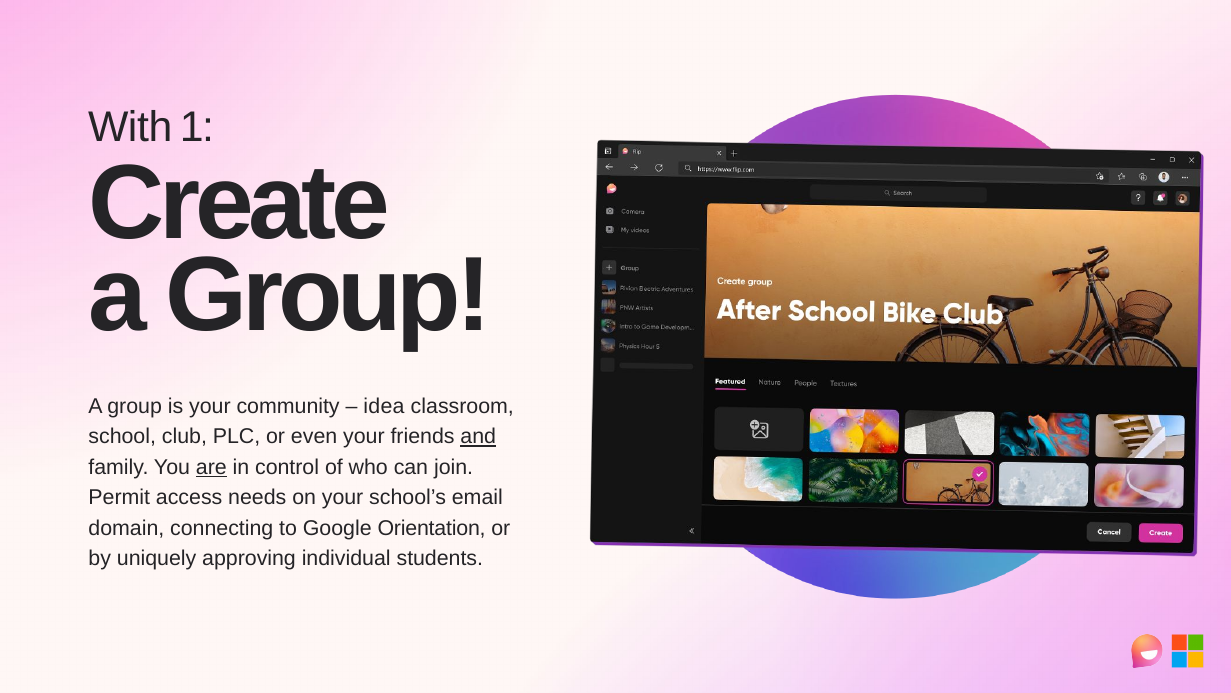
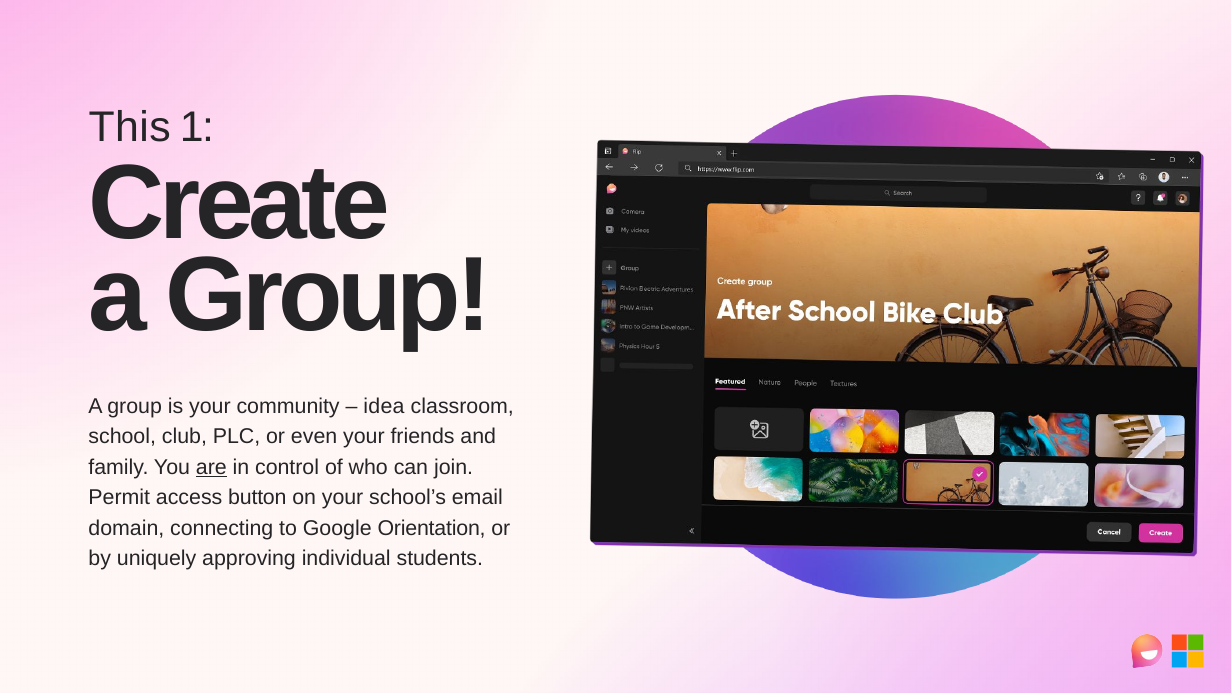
With: With -> This
and underline: present -> none
needs: needs -> button
